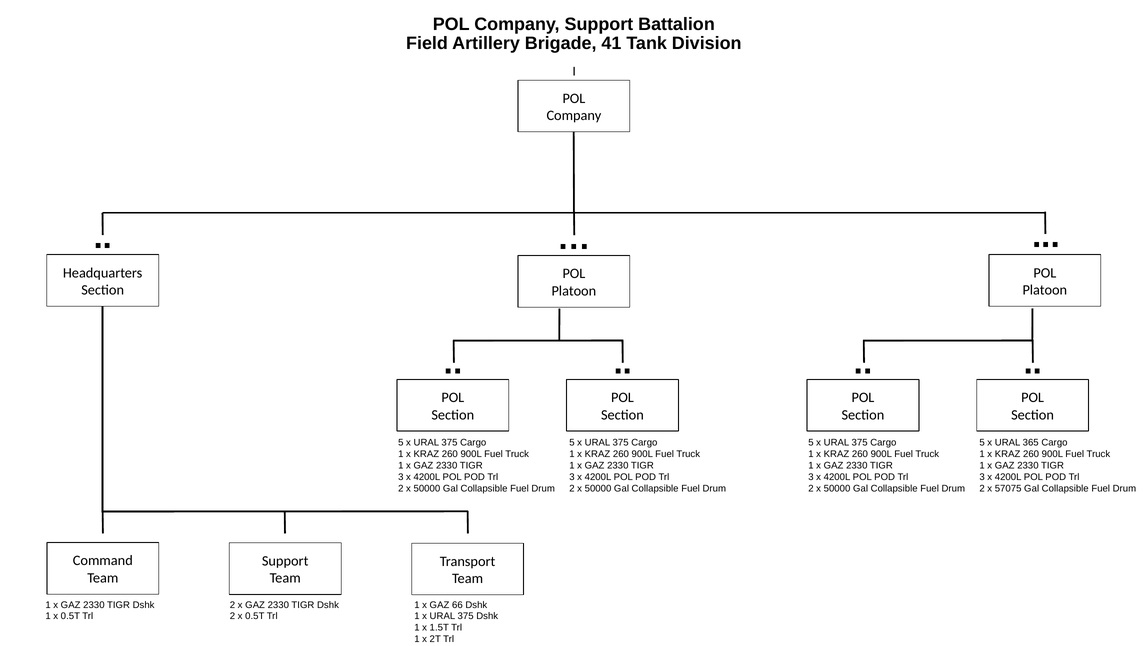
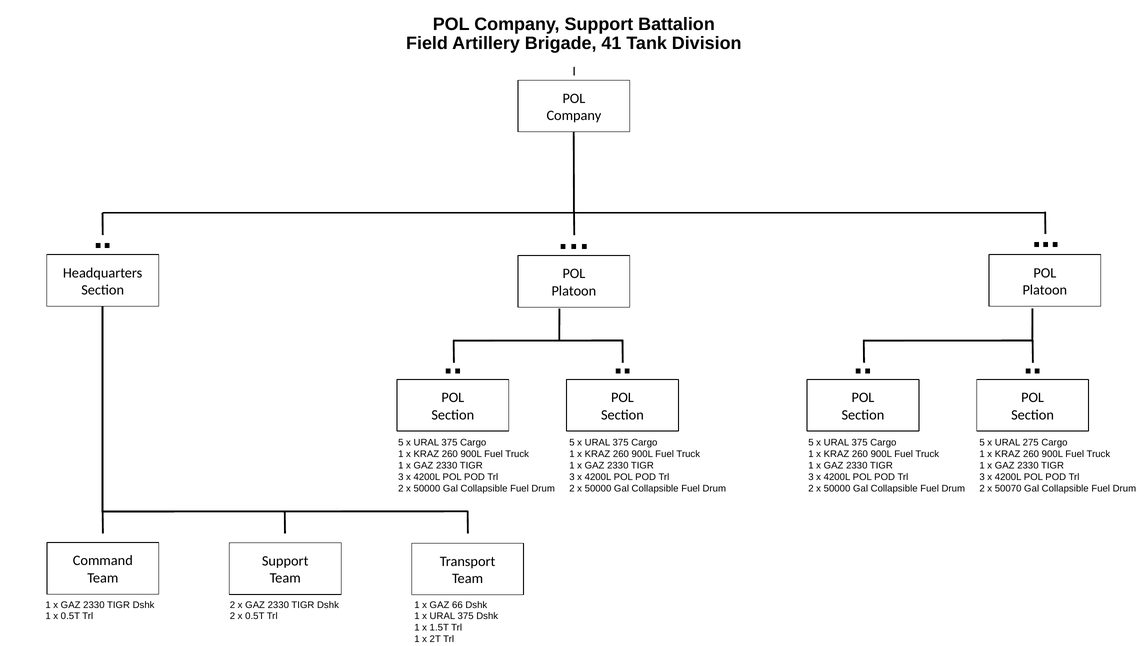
365: 365 -> 275
57075: 57075 -> 50070
